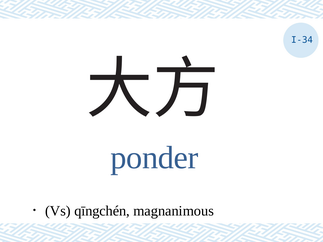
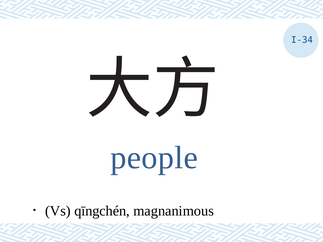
ponder: ponder -> people
